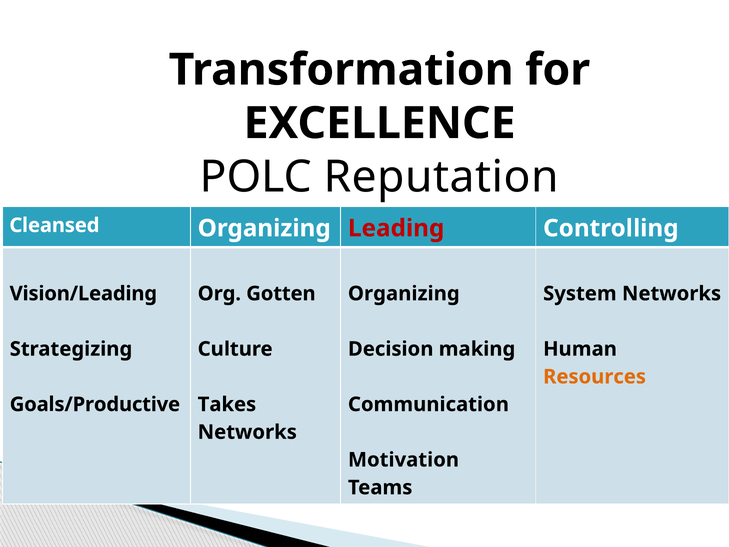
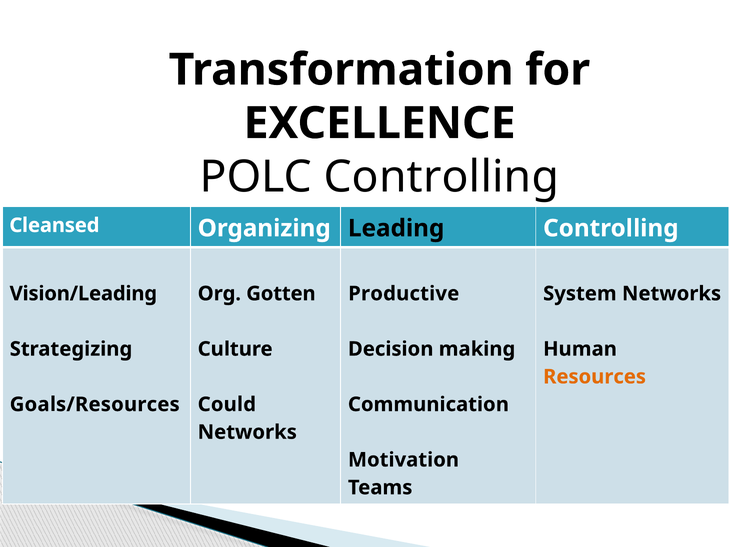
POLC Reputation: Reputation -> Controlling
Leading colour: red -> black
Organizing at (404, 293): Organizing -> Productive
Goals/Productive: Goals/Productive -> Goals/Resources
Takes: Takes -> Could
